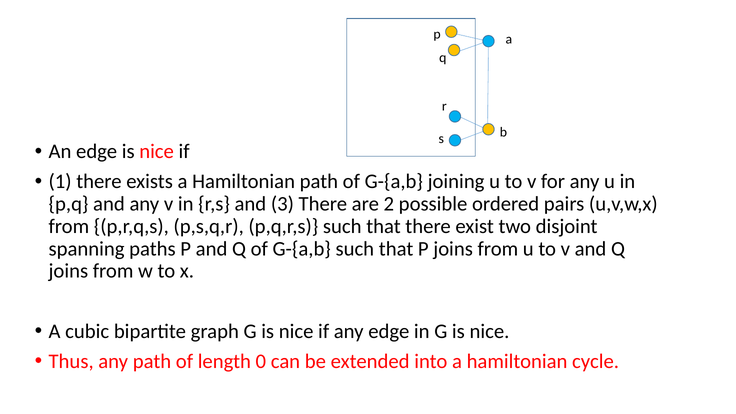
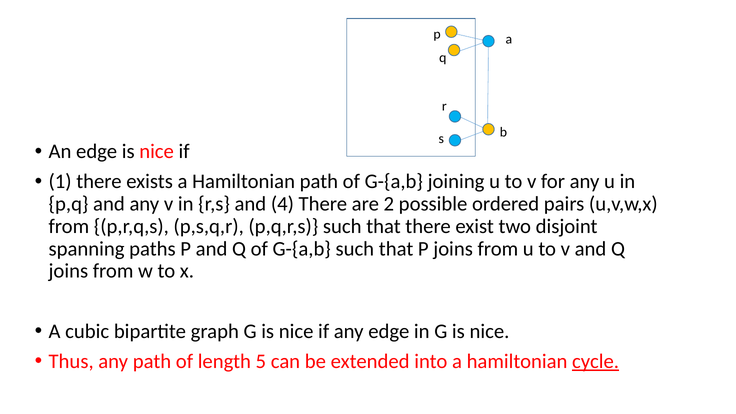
3: 3 -> 4
0: 0 -> 5
cycle underline: none -> present
